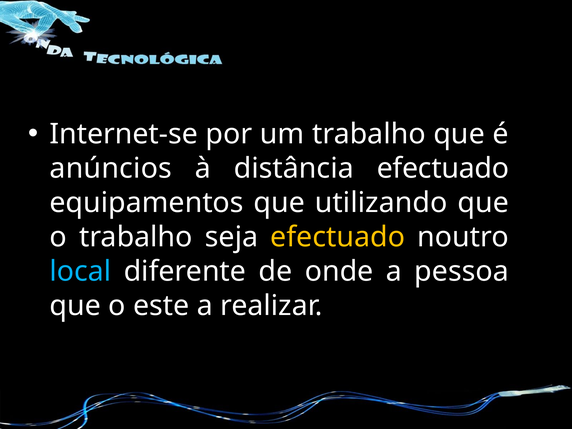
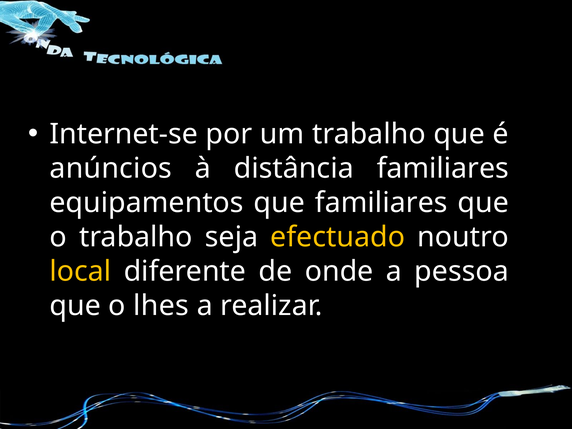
distância efectuado: efectuado -> familiares
que utilizando: utilizando -> familiares
local colour: light blue -> yellow
este: este -> lhes
